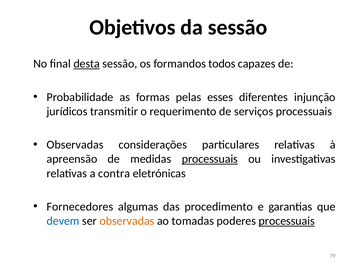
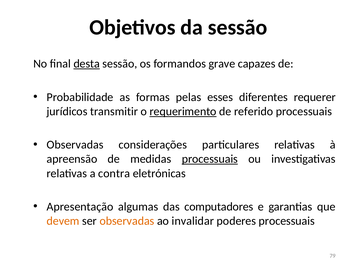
todos: todos -> grave
injunção: injunção -> requerer
requerimento underline: none -> present
serviços: serviços -> referido
Fornecedores: Fornecedores -> Apresentação
procedimento: procedimento -> computadores
devem colour: blue -> orange
tomadas: tomadas -> invalidar
processuais at (287, 221) underline: present -> none
